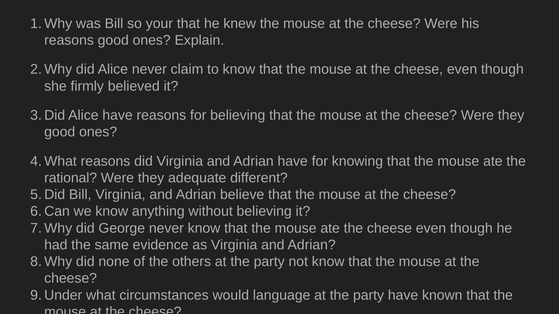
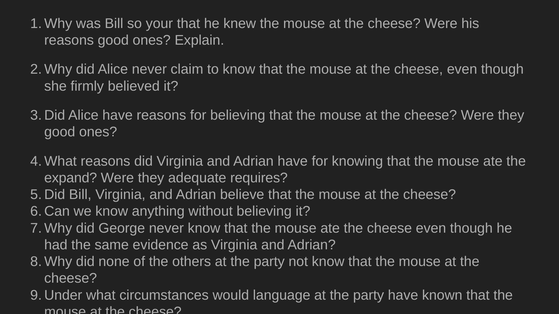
rational: rational -> expand
different: different -> requires
